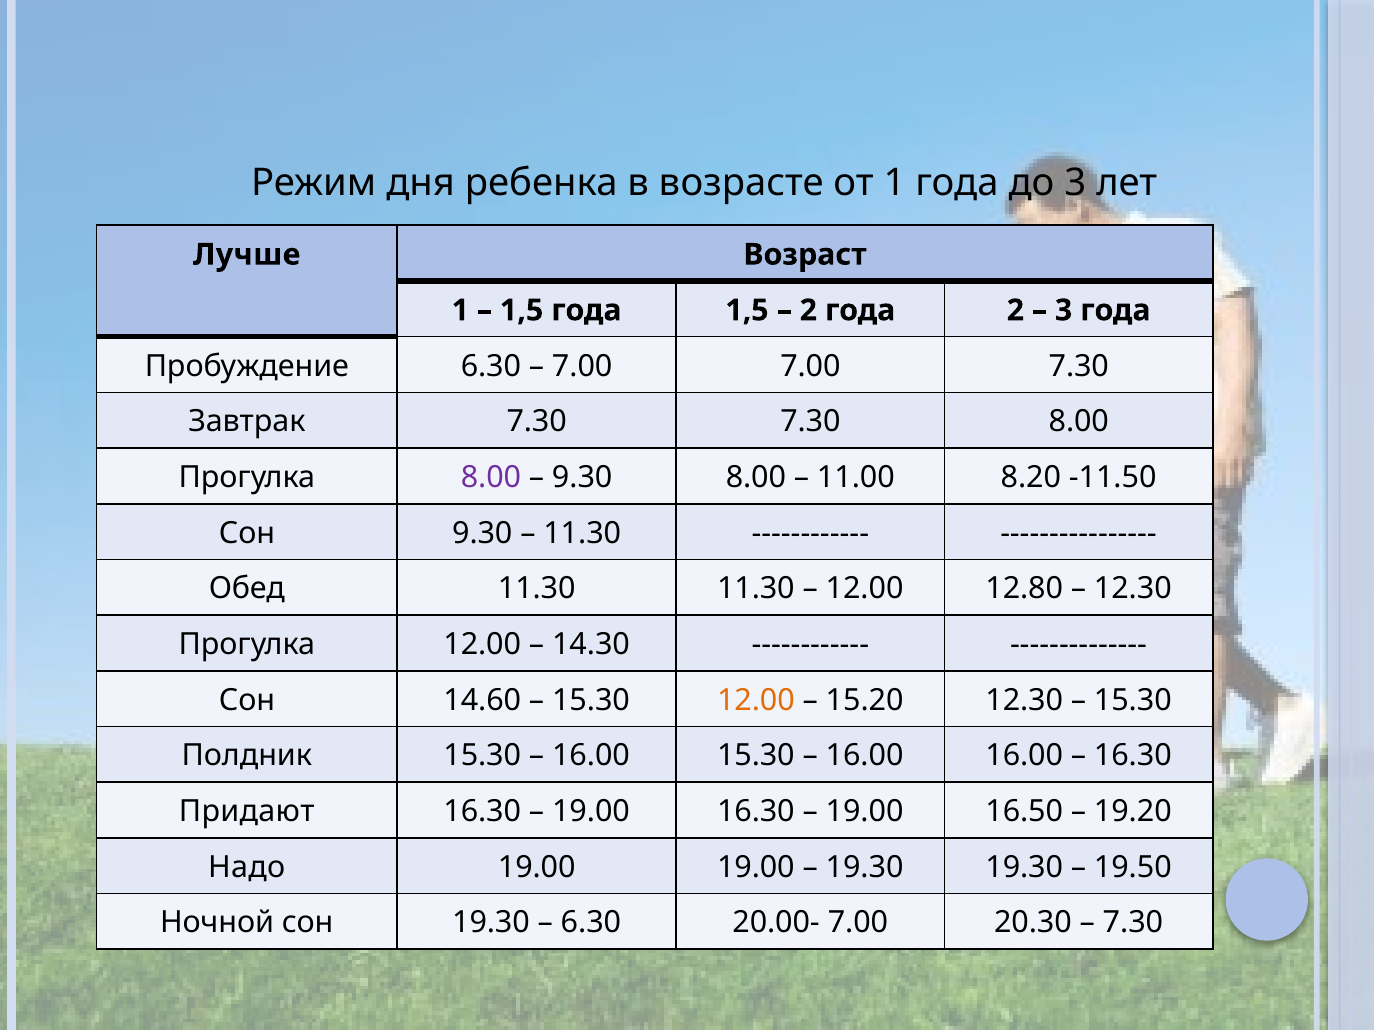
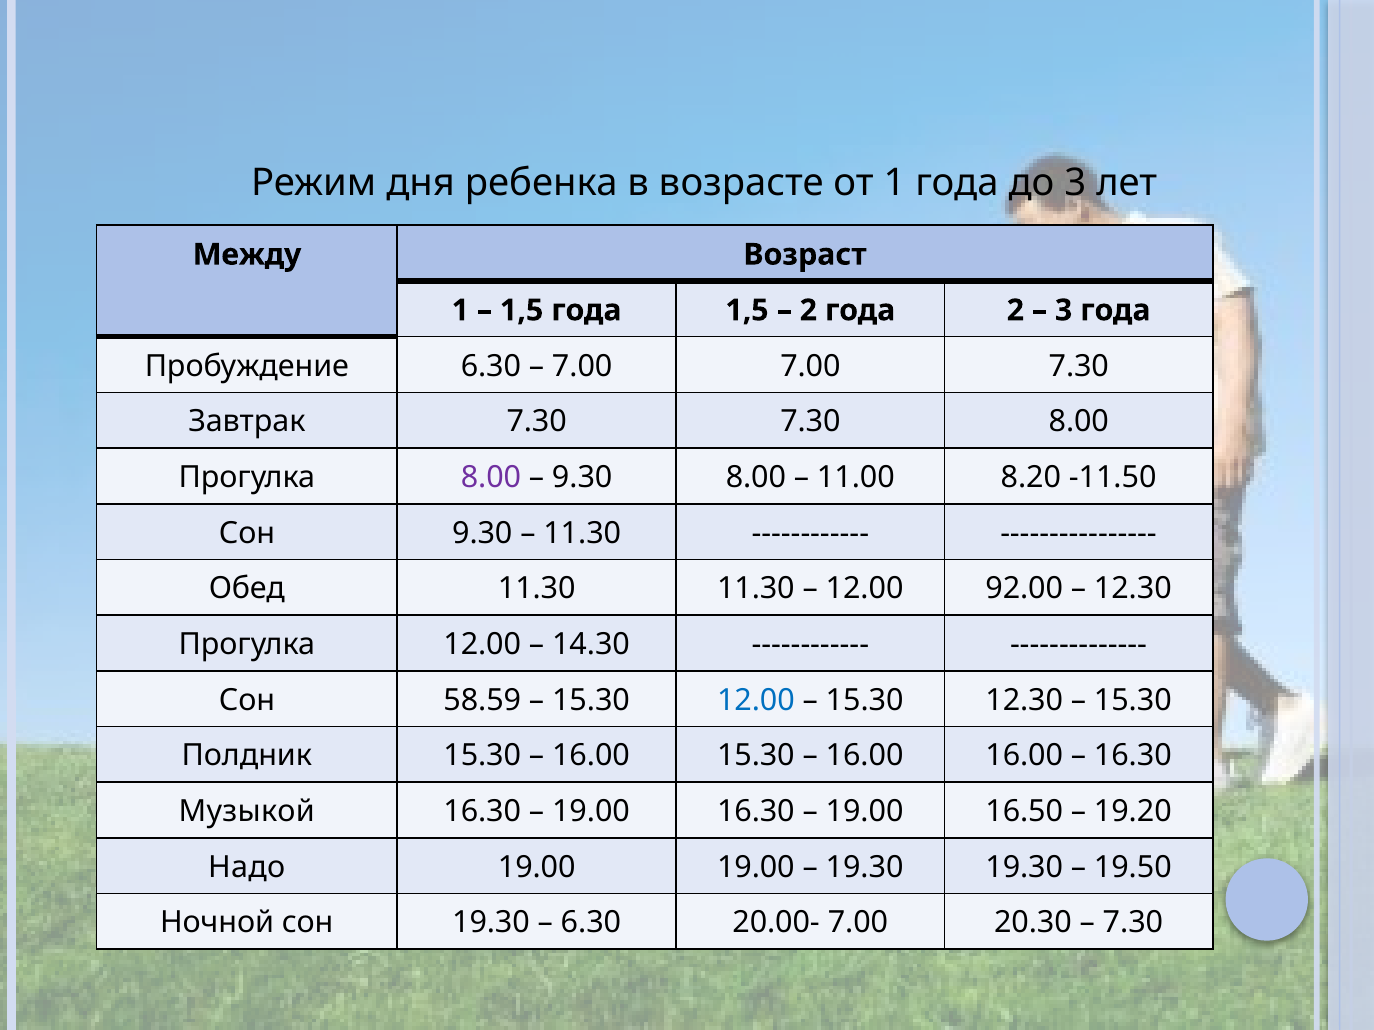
Лучше: Лучше -> Между
12.80: 12.80 -> 92.00
14.60: 14.60 -> 58.59
12.00 at (756, 700) colour: orange -> blue
15.20 at (865, 700): 15.20 -> 15.30
Придают: Придают -> Музыкой
